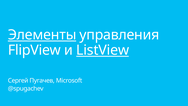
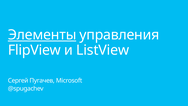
ListView underline: present -> none
